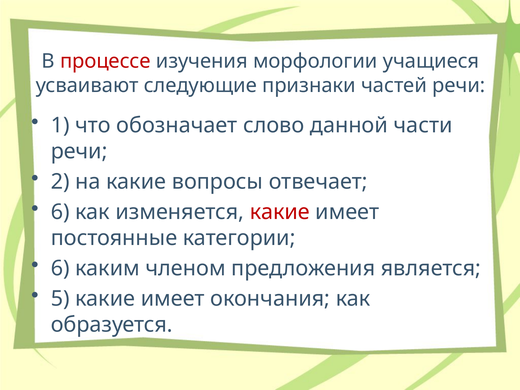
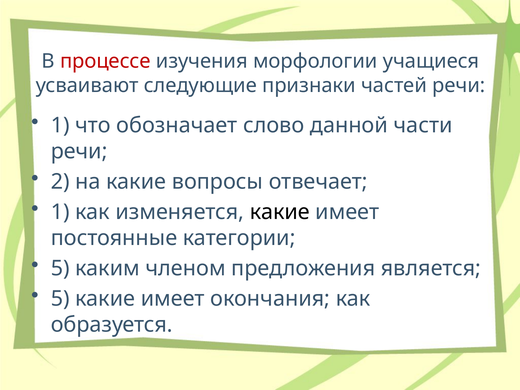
6 at (60, 212): 6 -> 1
какие at (280, 212) colour: red -> black
6 at (60, 268): 6 -> 5
